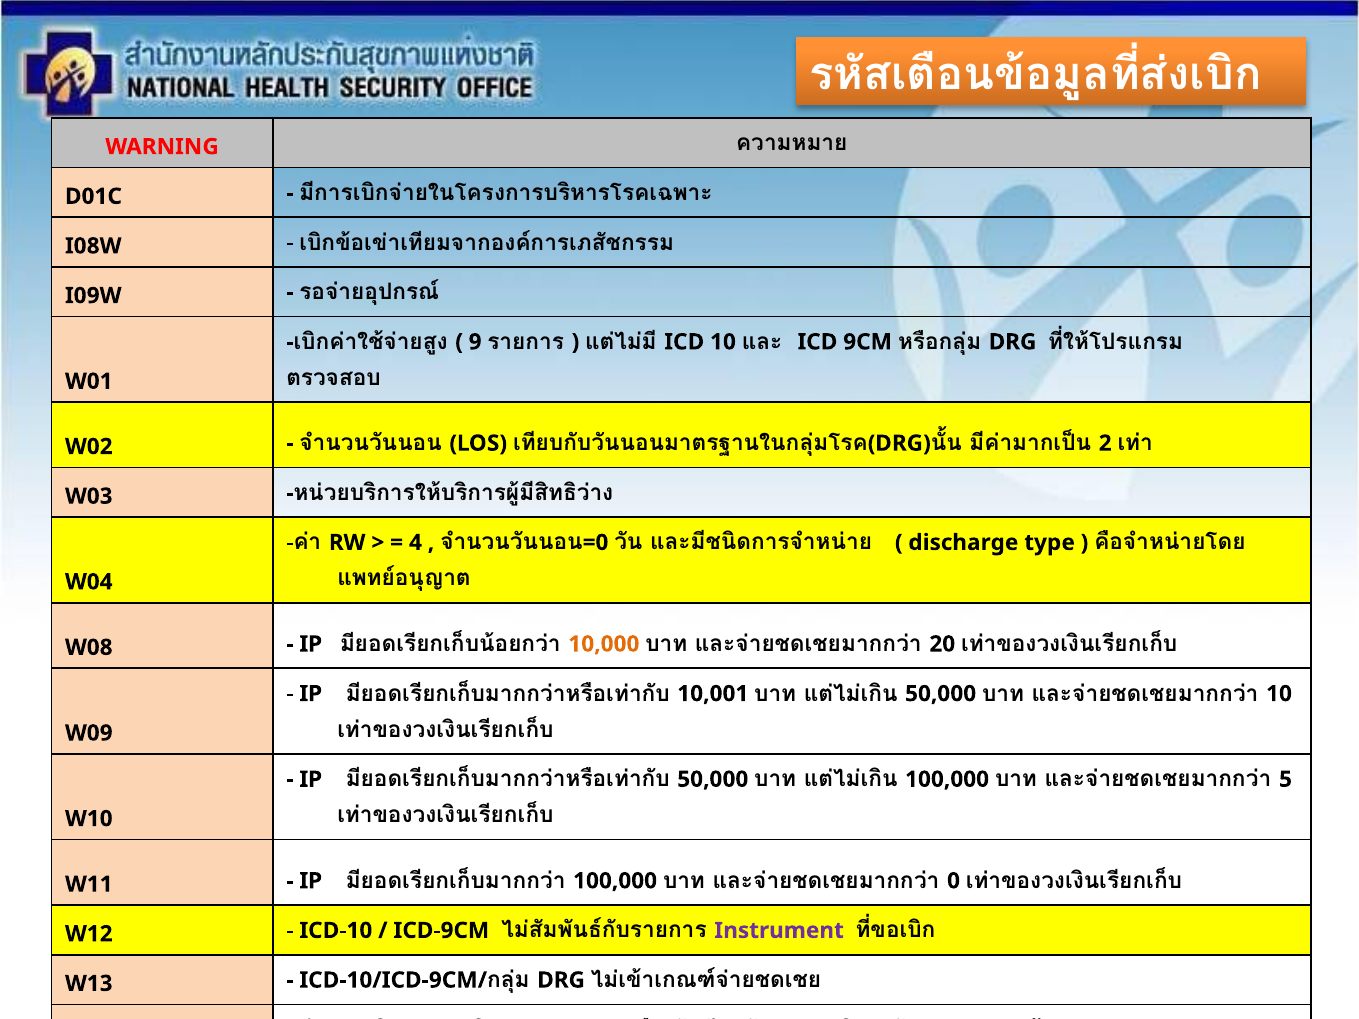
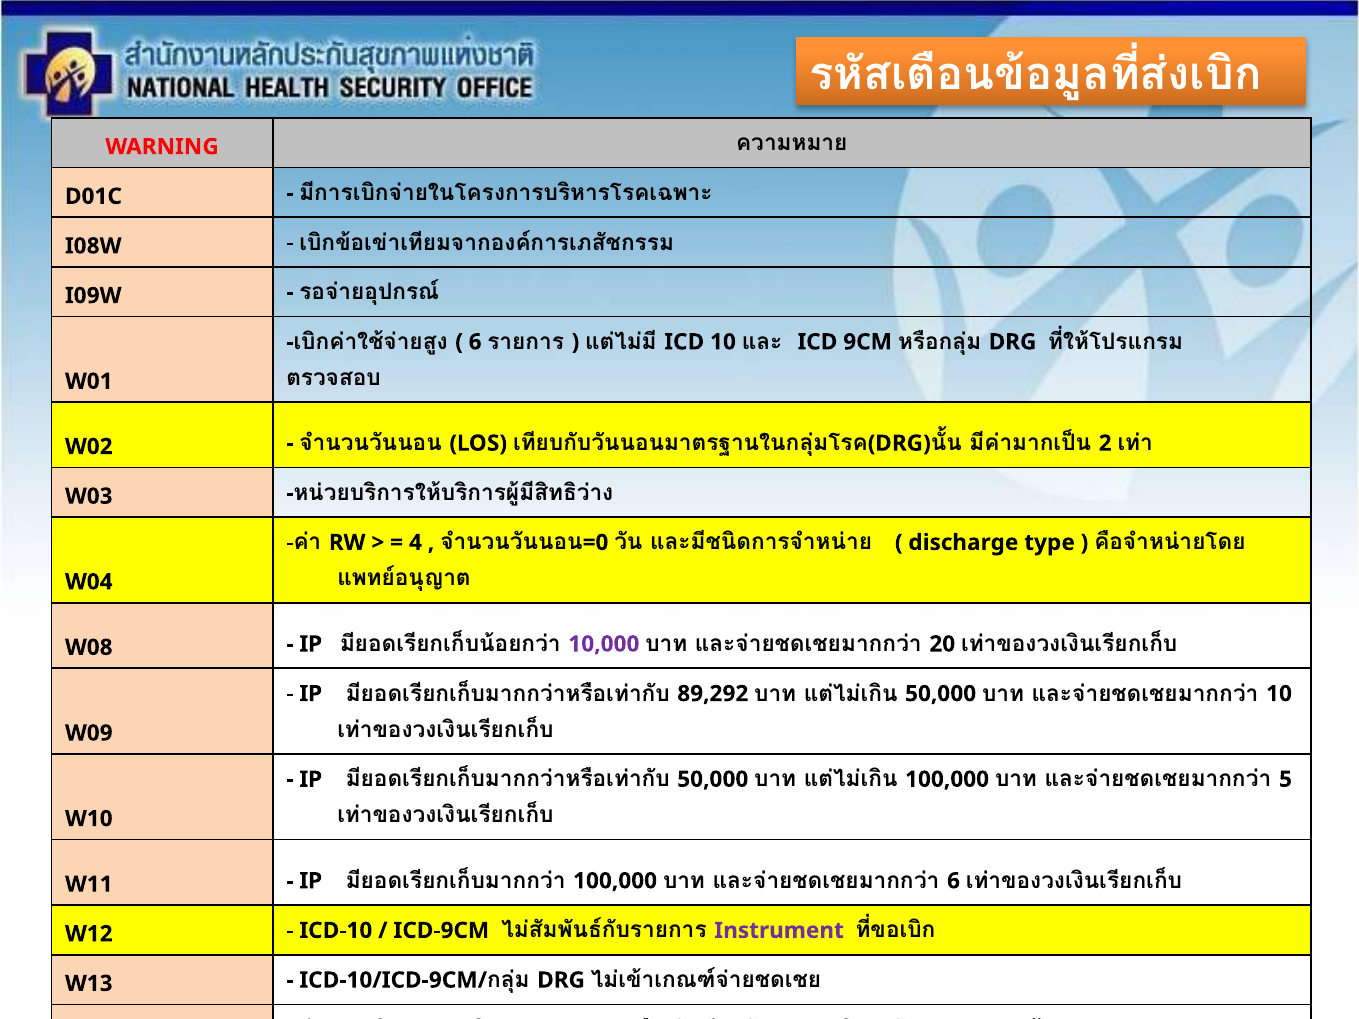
9 at (475, 342): 9 -> 6
10,000 colour: orange -> purple
10,001: 10,001 -> 89,292
0 at (954, 881): 0 -> 6
